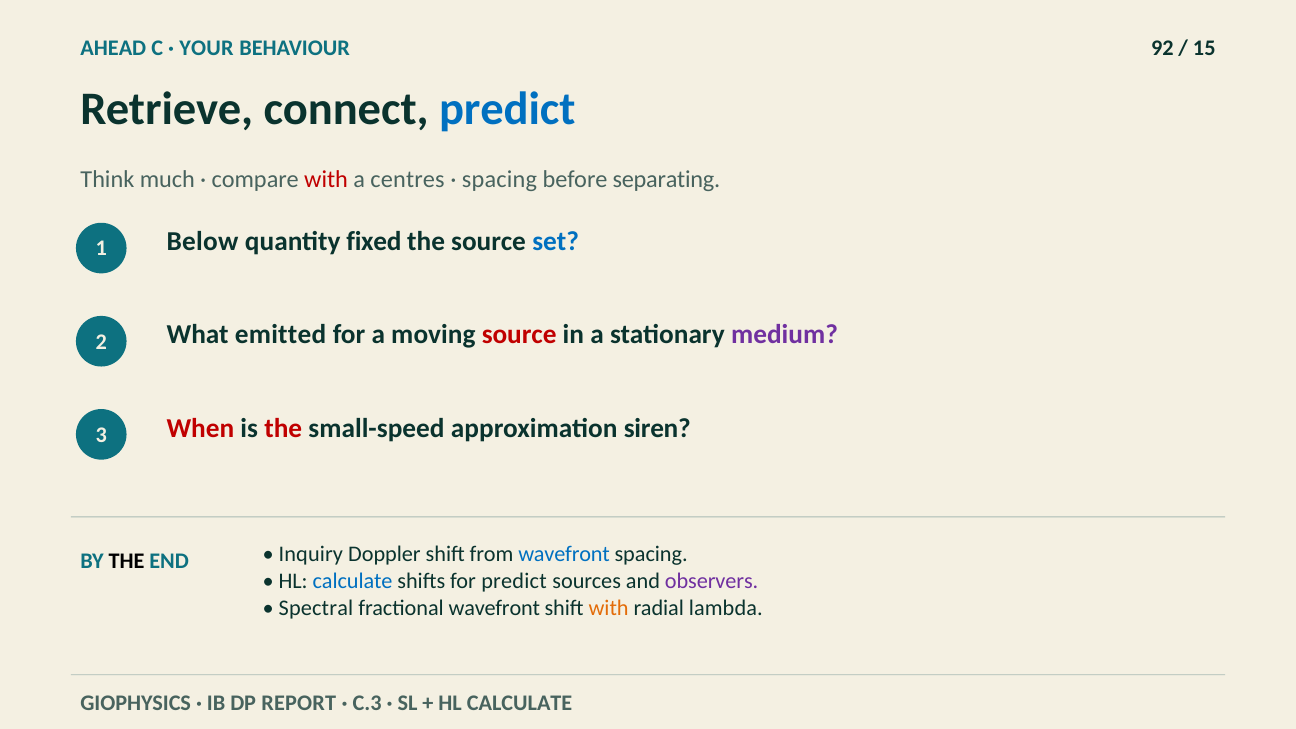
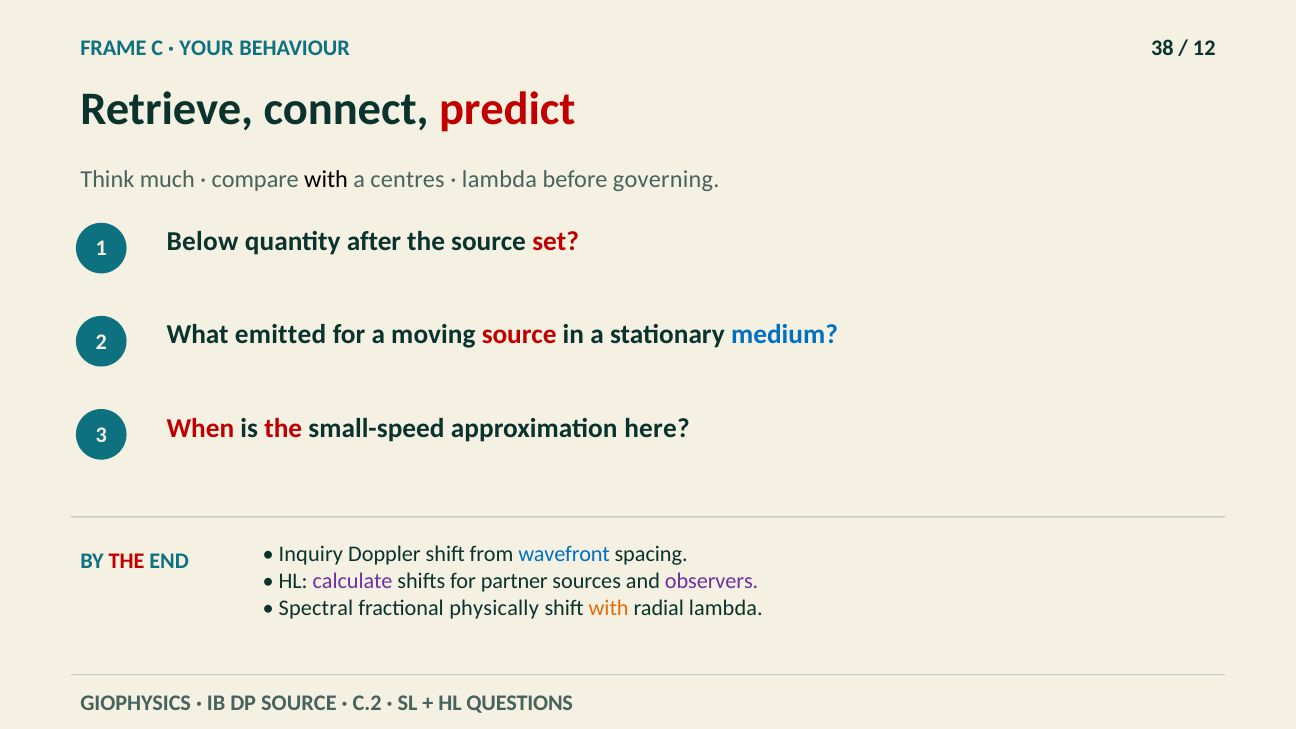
AHEAD: AHEAD -> FRAME
92: 92 -> 38
15: 15 -> 12
predict at (507, 109) colour: blue -> red
with at (326, 179) colour: red -> black
spacing at (499, 179): spacing -> lambda
separating: separating -> governing
fixed: fixed -> after
set colour: blue -> red
medium colour: purple -> blue
siren: siren -> here
THE at (127, 561) colour: black -> red
calculate at (353, 581) colour: blue -> purple
for predict: predict -> partner
fractional wavefront: wavefront -> physically
DP REPORT: REPORT -> SOURCE
C.3: C.3 -> C.2
CALCULATE at (520, 703): CALCULATE -> QUESTIONS
